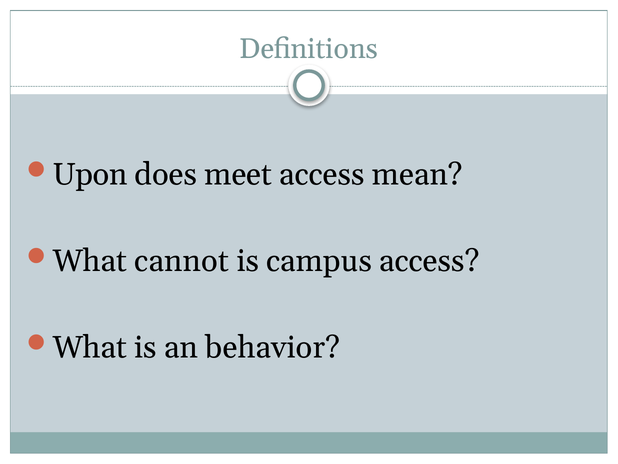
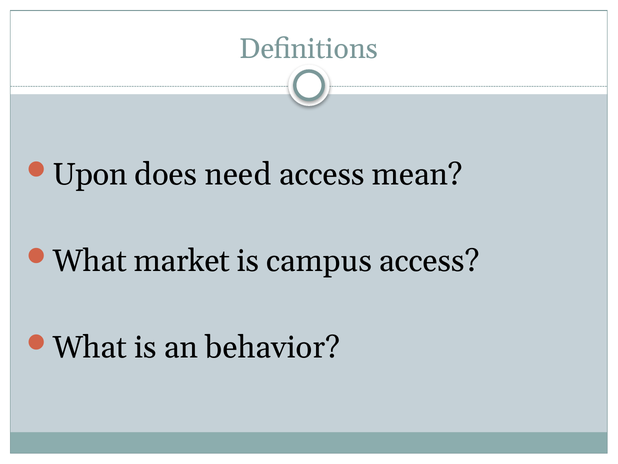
meet: meet -> need
cannot: cannot -> market
